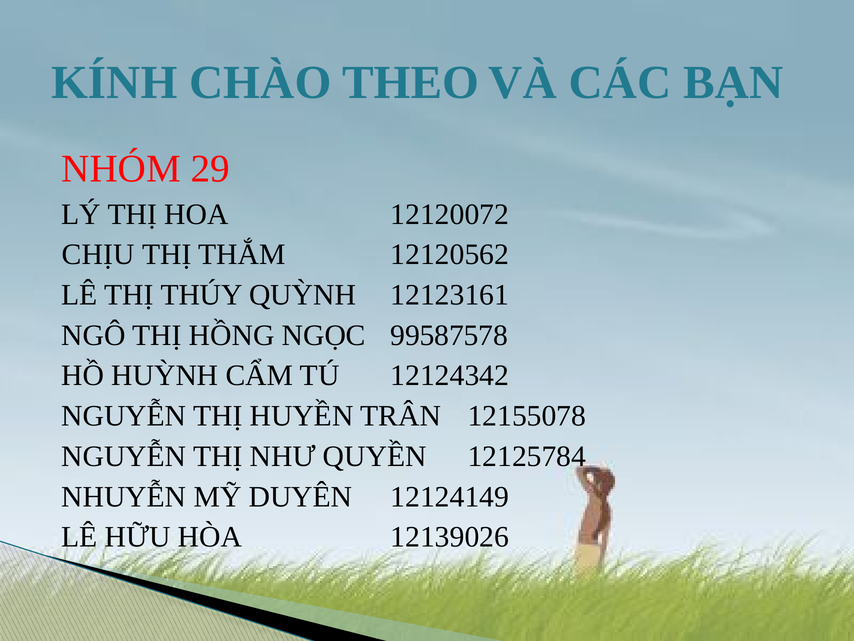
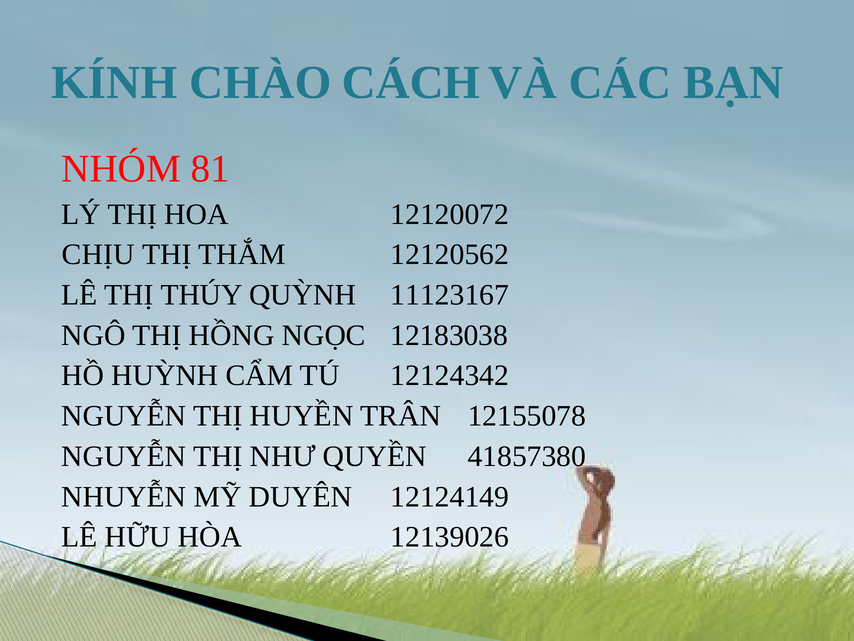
THEO: THEO -> CÁCH
29: 29 -> 81
12123161: 12123161 -> 11123167
99587578: 99587578 -> 12183038
12125784: 12125784 -> 41857380
